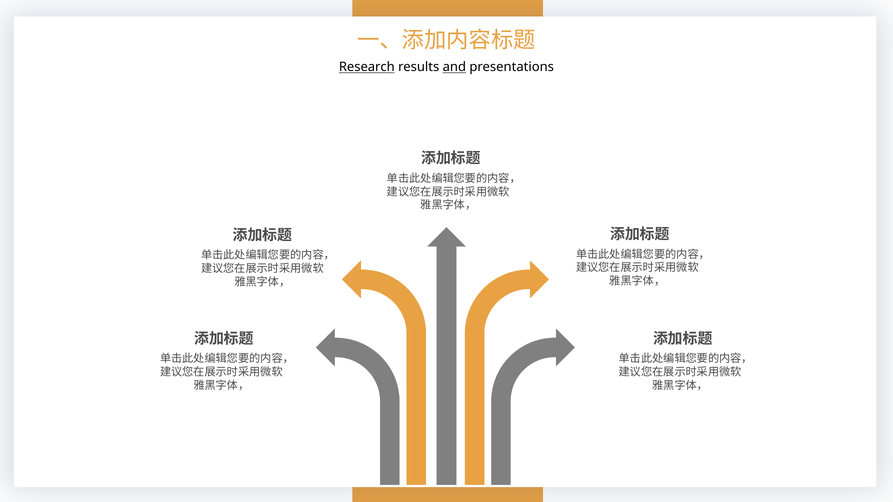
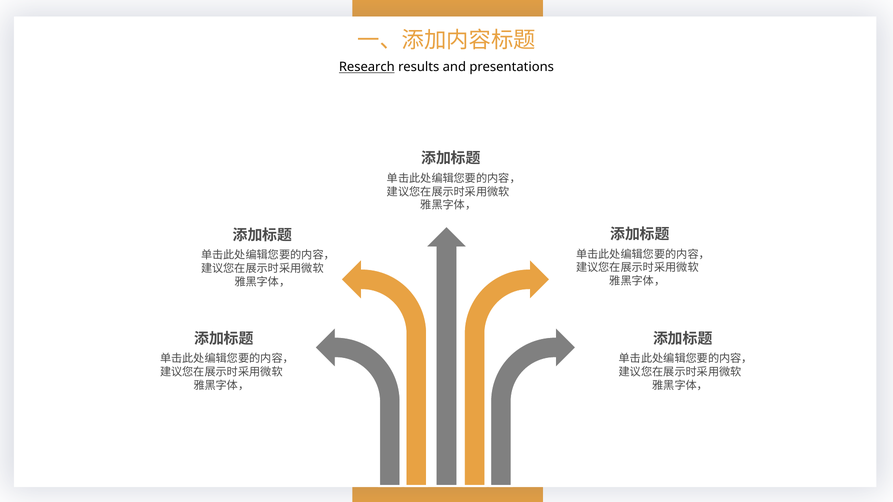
and underline: present -> none
